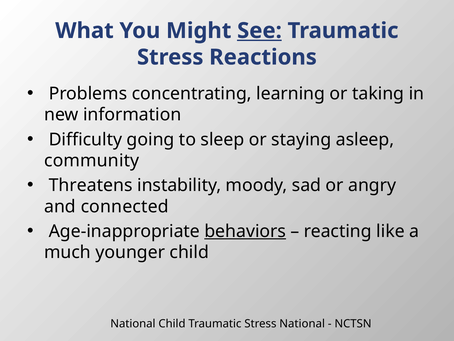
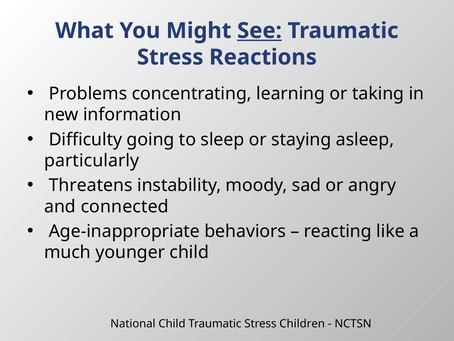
community: community -> particularly
behaviors underline: present -> none
Stress National: National -> Children
